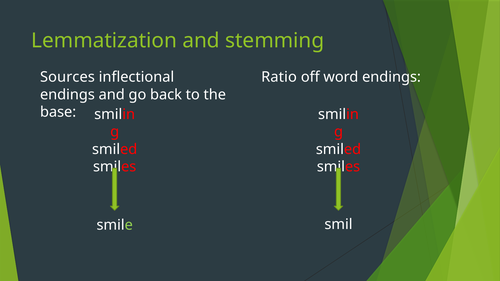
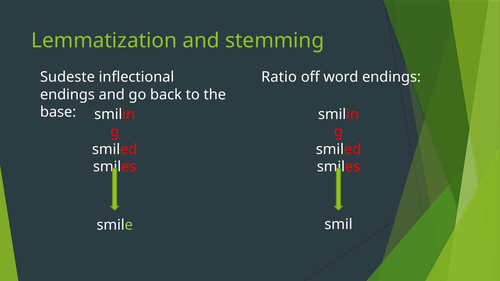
Sources: Sources -> Sudeste
